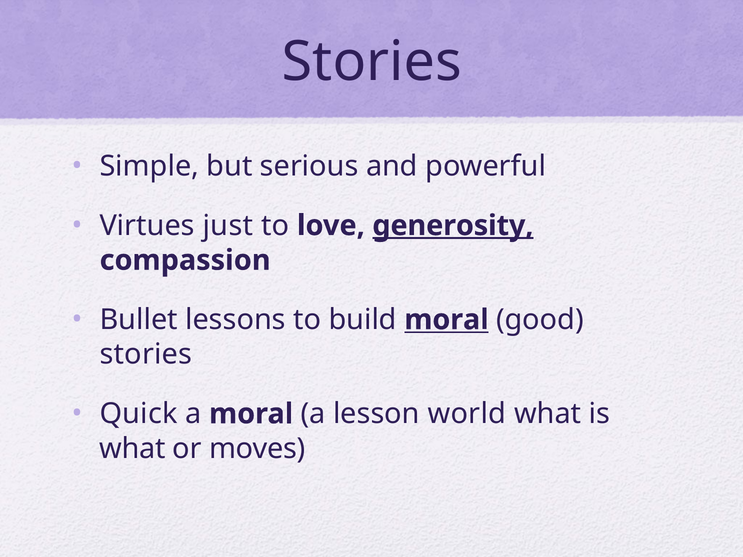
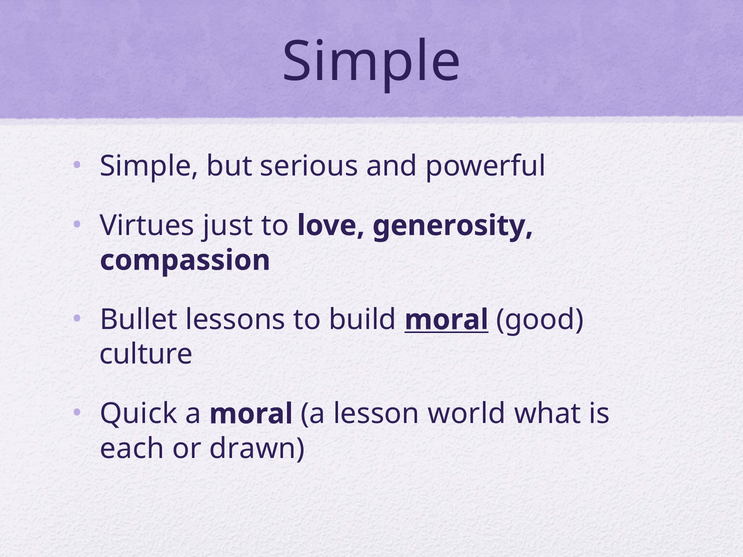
Stories at (372, 62): Stories -> Simple
generosity underline: present -> none
stories at (146, 355): stories -> culture
what at (132, 449): what -> each
moves: moves -> drawn
